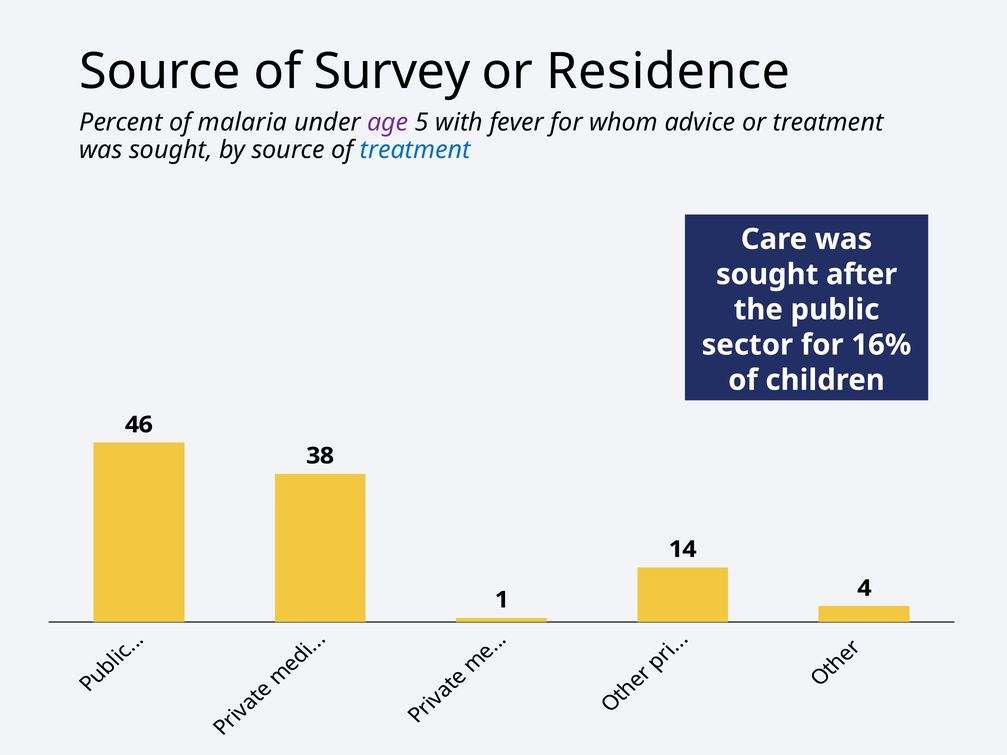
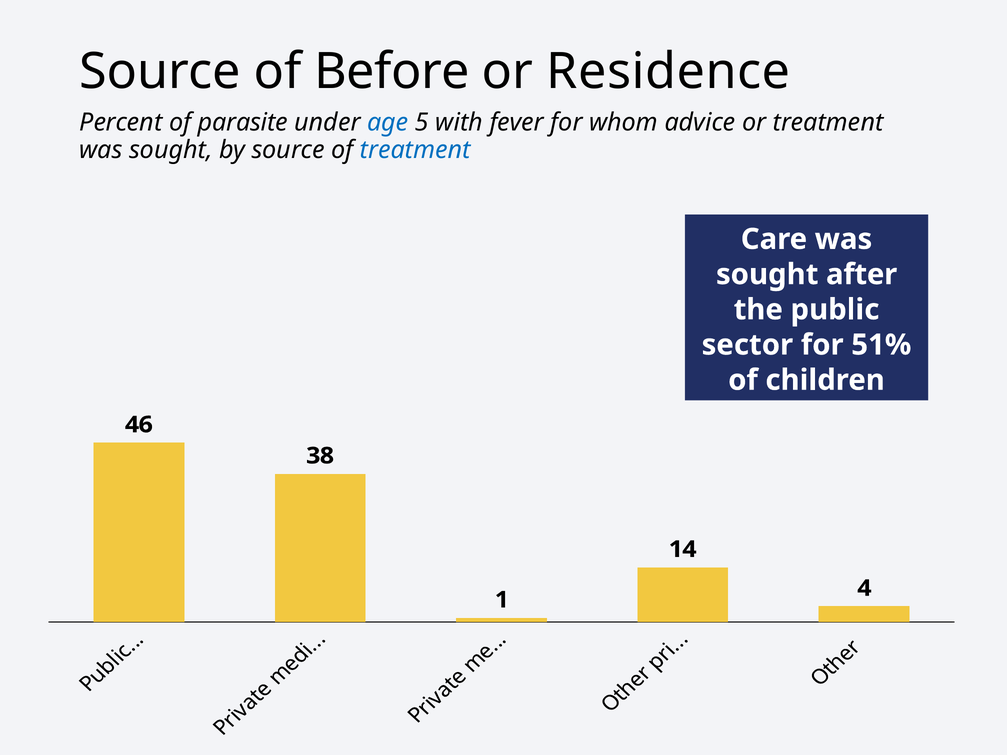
Survey: Survey -> Before
malaria: malaria -> parasite
age colour: purple -> blue
16%: 16% -> 51%
